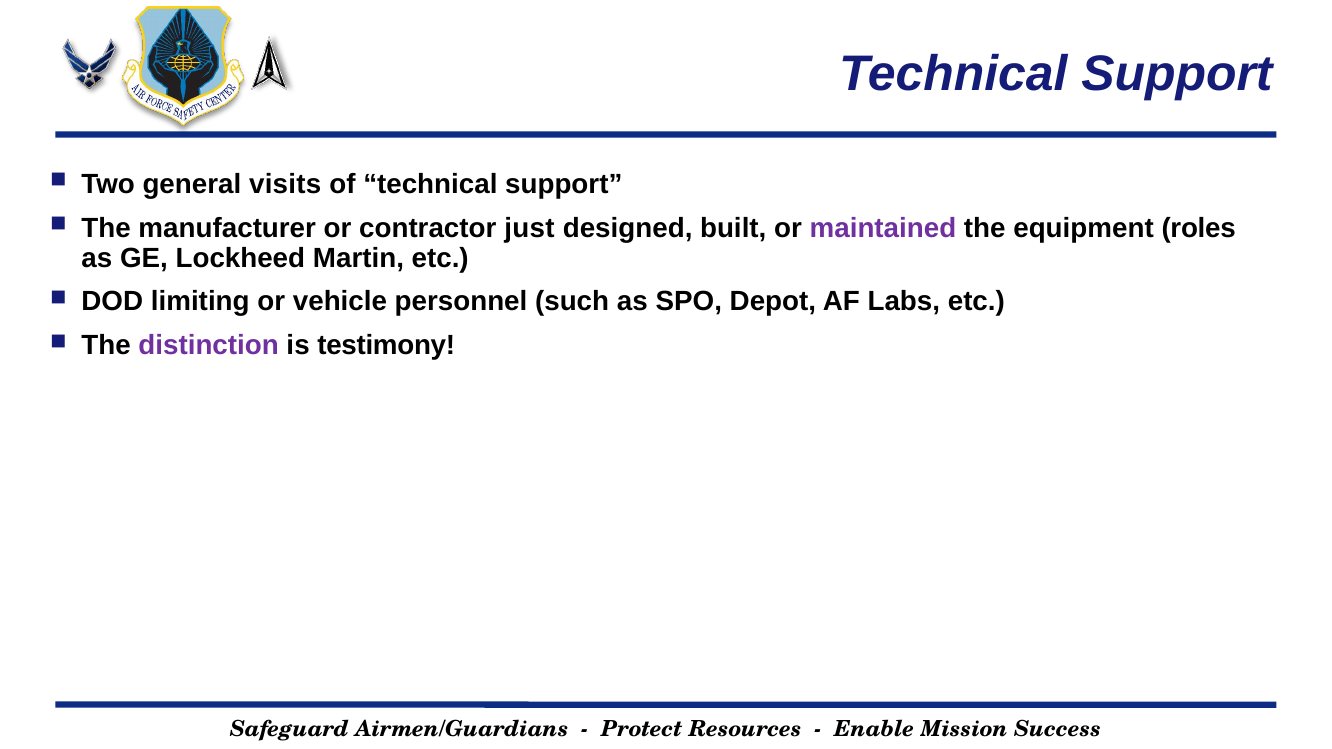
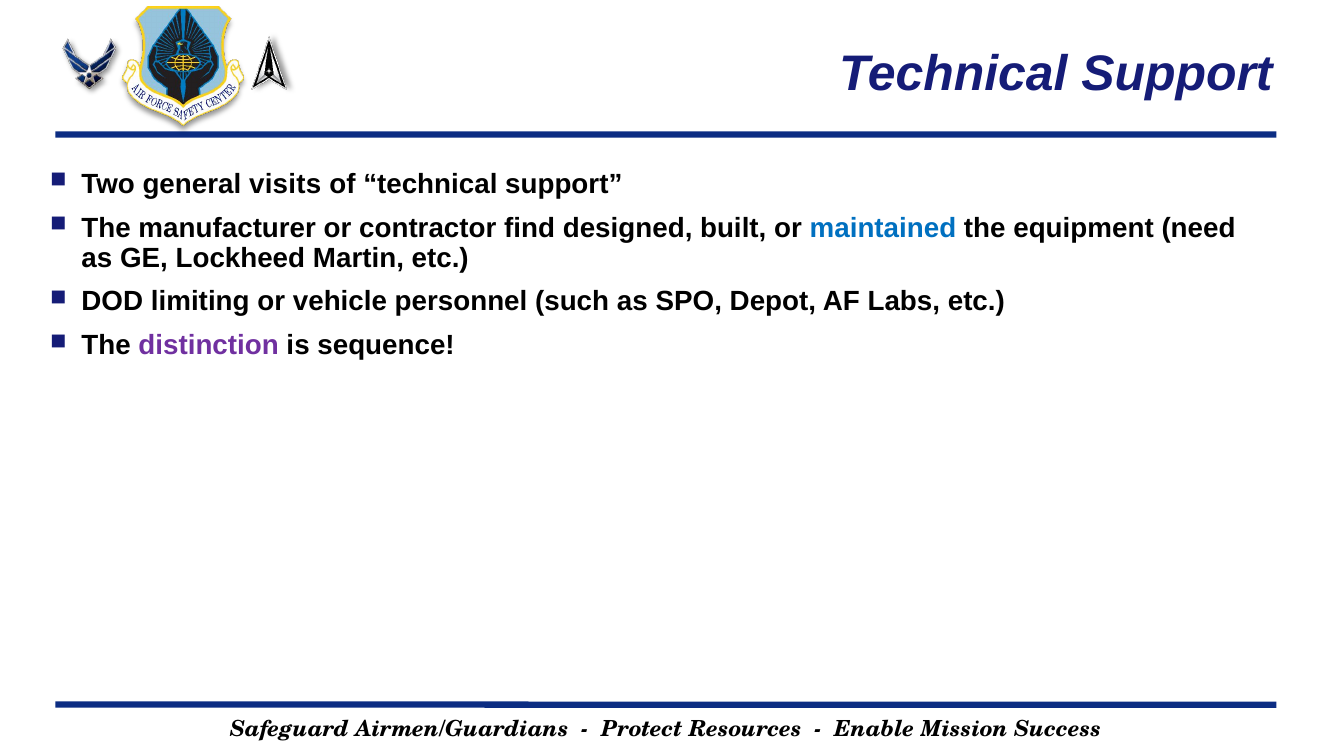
just: just -> find
maintained colour: purple -> blue
roles: roles -> need
testimony: testimony -> sequence
